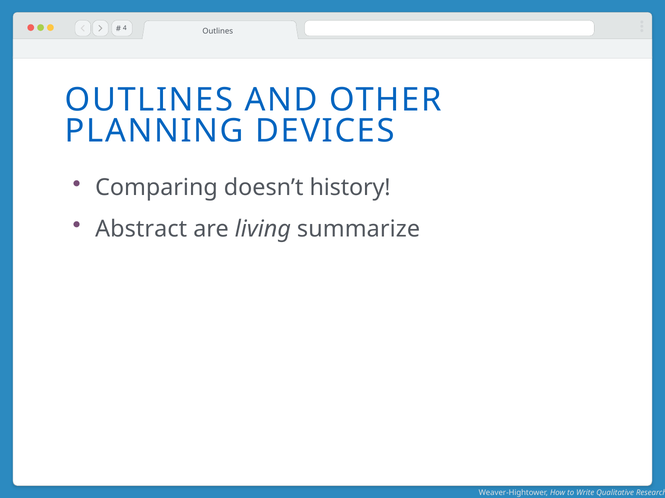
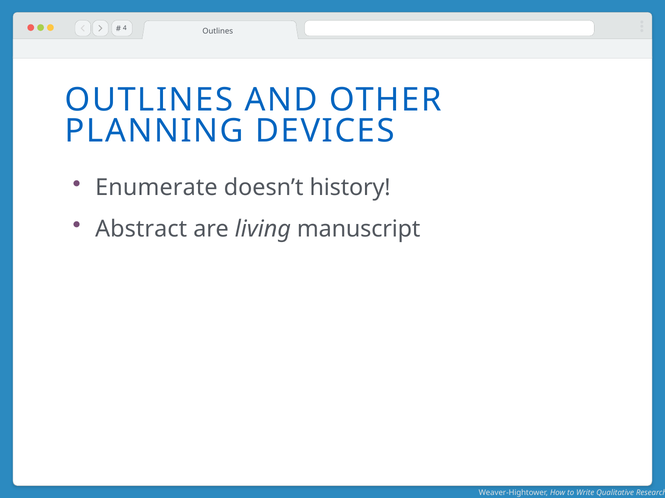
Comparing: Comparing -> Enumerate
summarize: summarize -> manuscript
